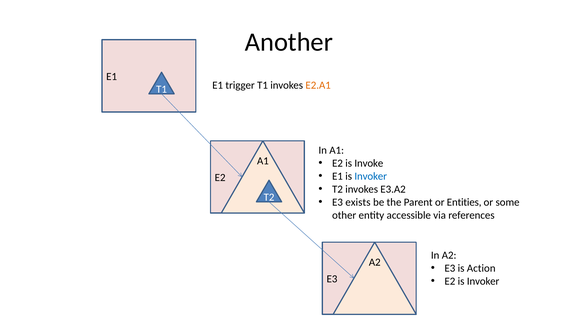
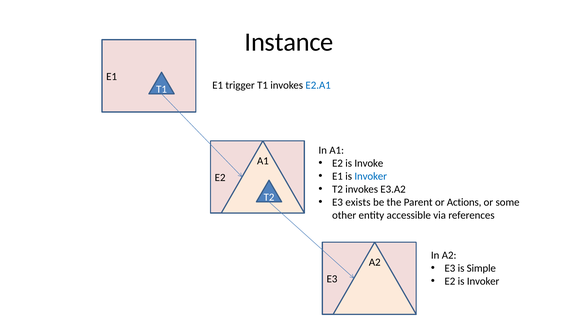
Another: Another -> Instance
E2.A1 colour: orange -> blue
Entities: Entities -> Actions
Action: Action -> Simple
